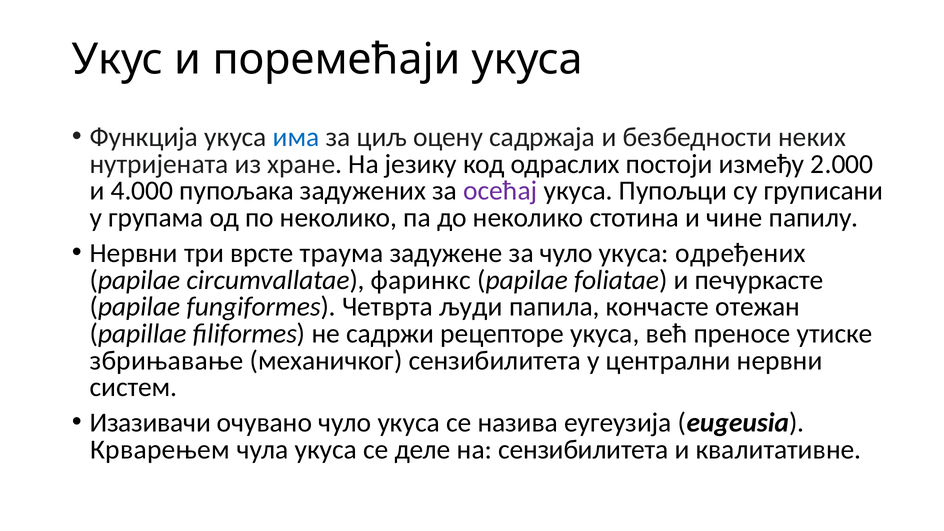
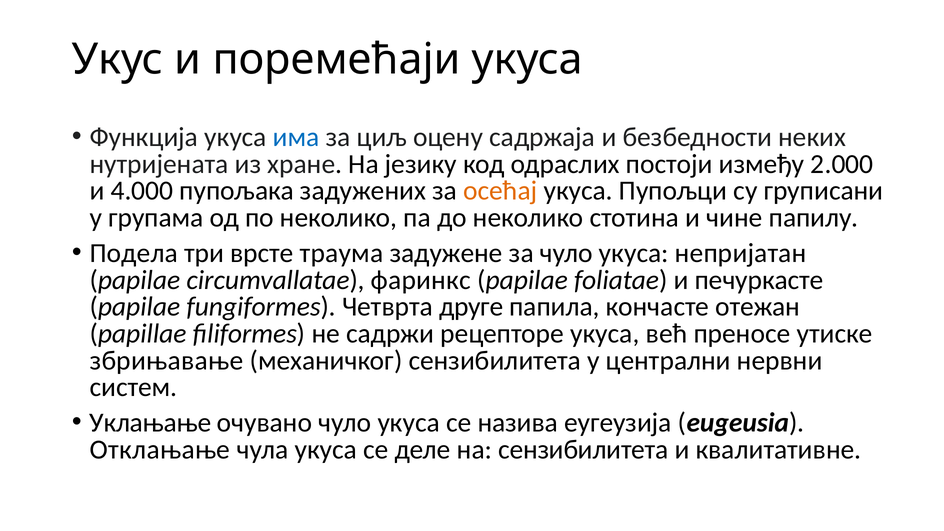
осећај colour: purple -> orange
Нервни at (134, 253): Нервни -> Подела
одређених: одређених -> непријатан
људи: људи -> друге
Изазивачи: Изазивачи -> Уклањање
Крварењем: Крварењем -> Отклањање
